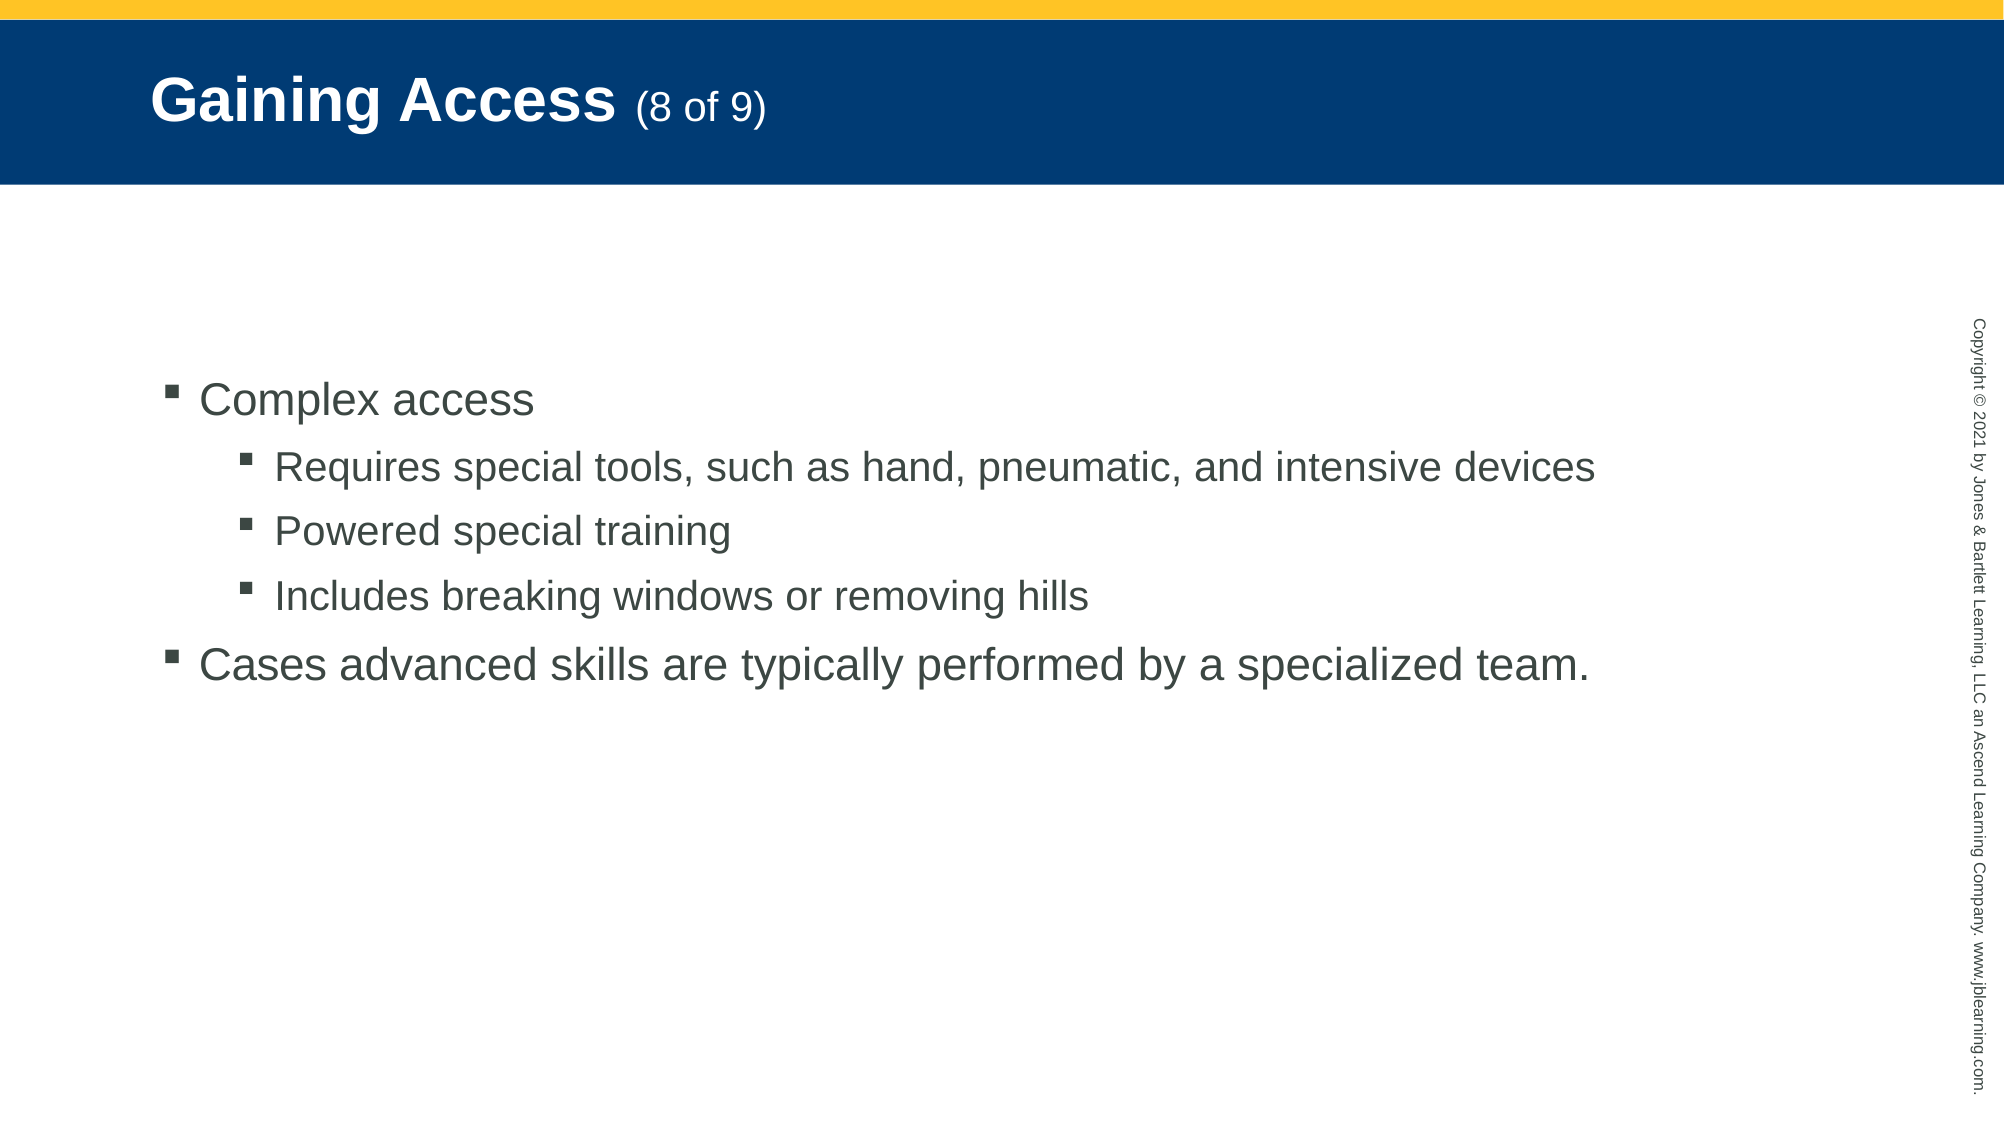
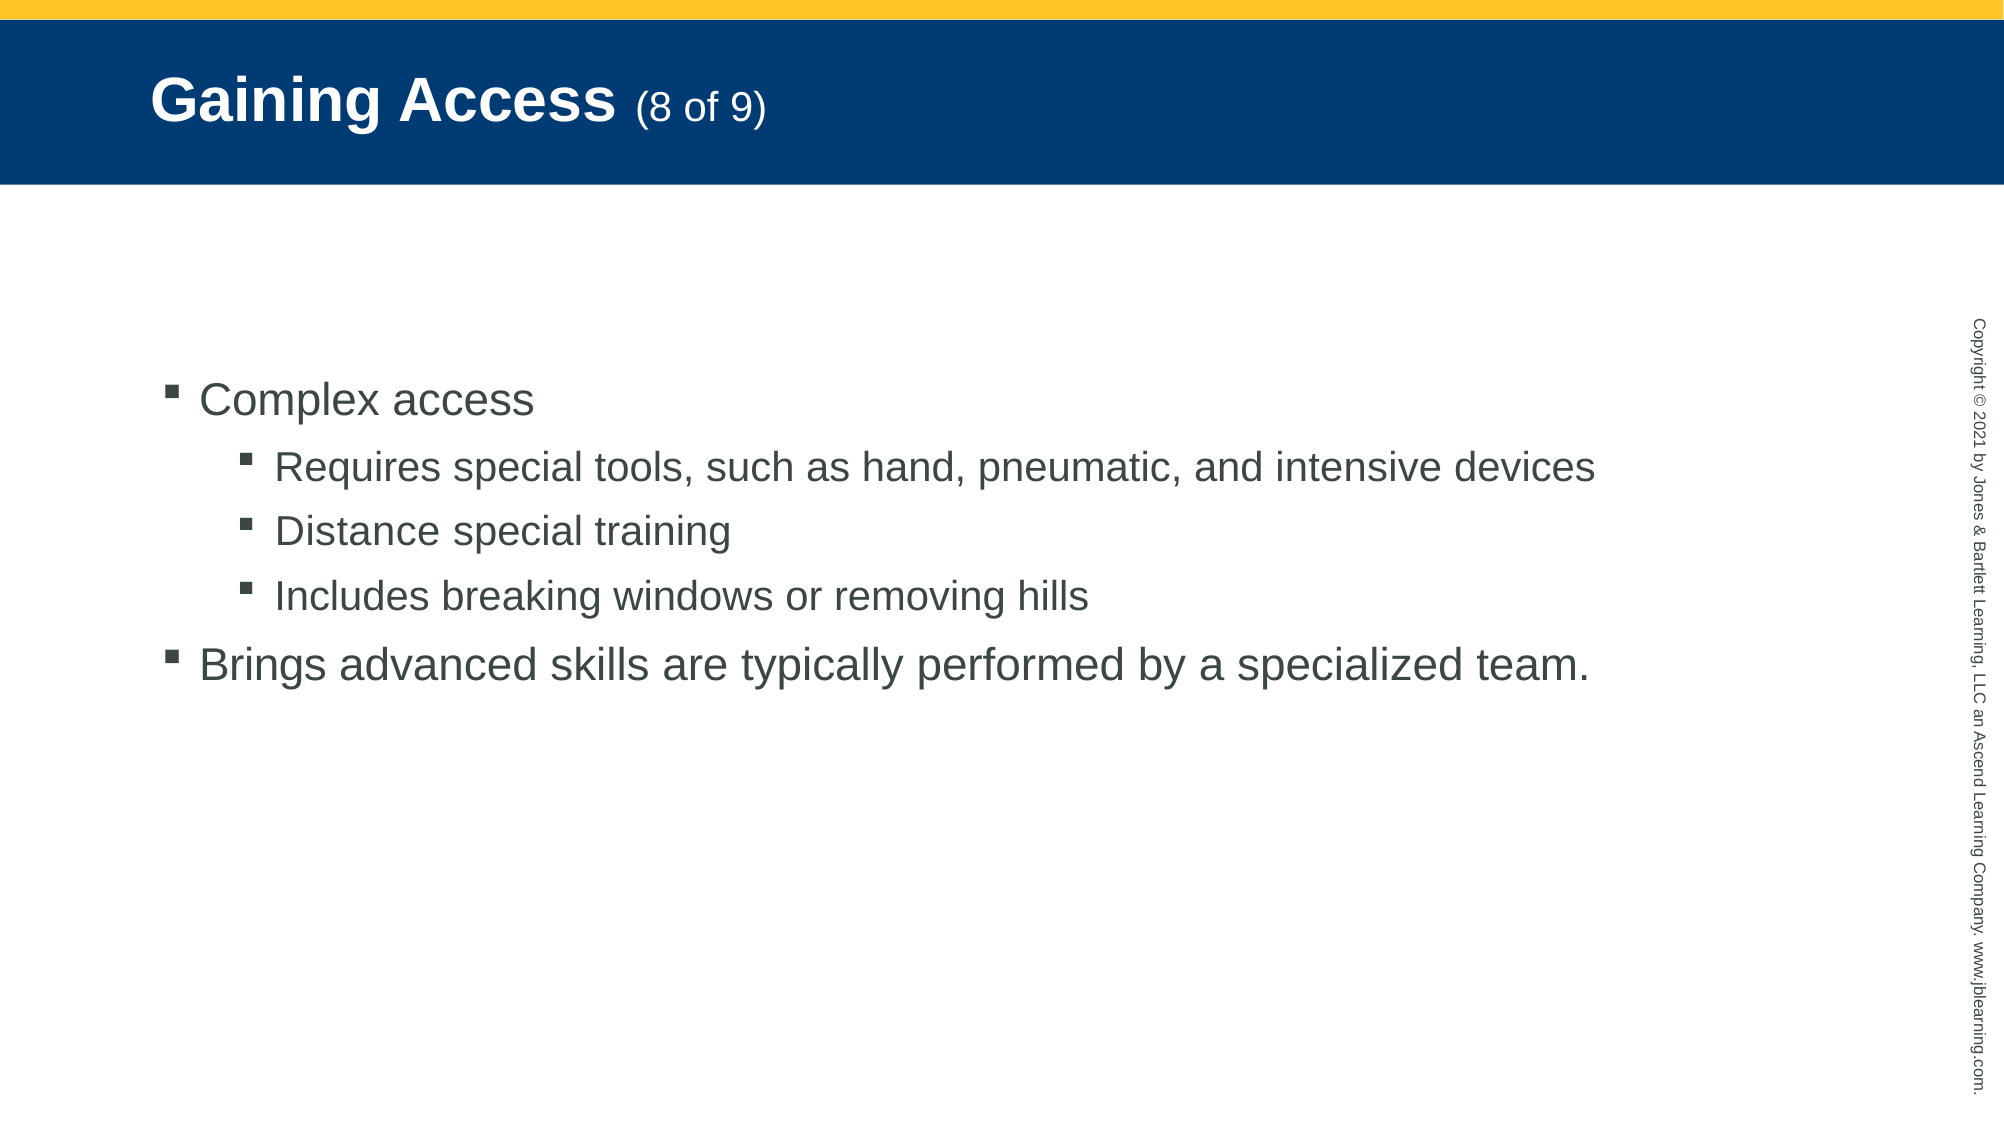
Powered: Powered -> Distance
Cases: Cases -> Brings
